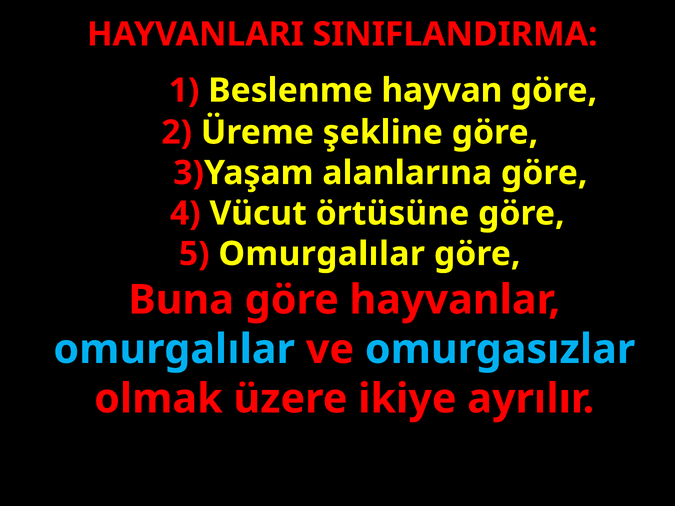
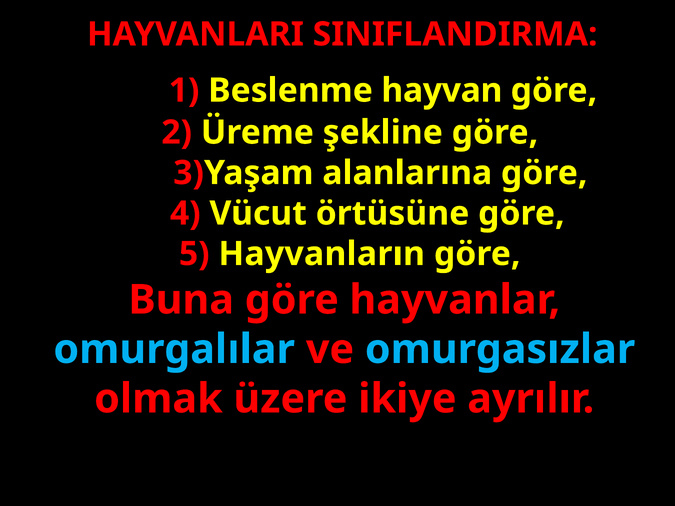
5 Omurgalılar: Omurgalılar -> Hayvanların
